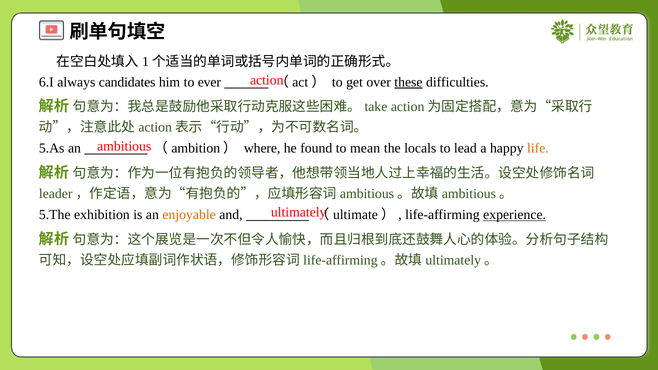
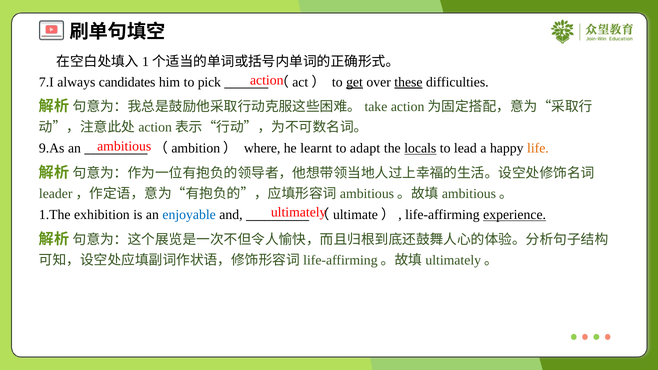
6.I: 6.I -> 7.I
ever: ever -> pick
get underline: none -> present
5.As: 5.As -> 9.As
found: found -> learnt
mean: mean -> adapt
locals underline: none -> present
5.The: 5.The -> 1.The
enjoyable colour: orange -> blue
